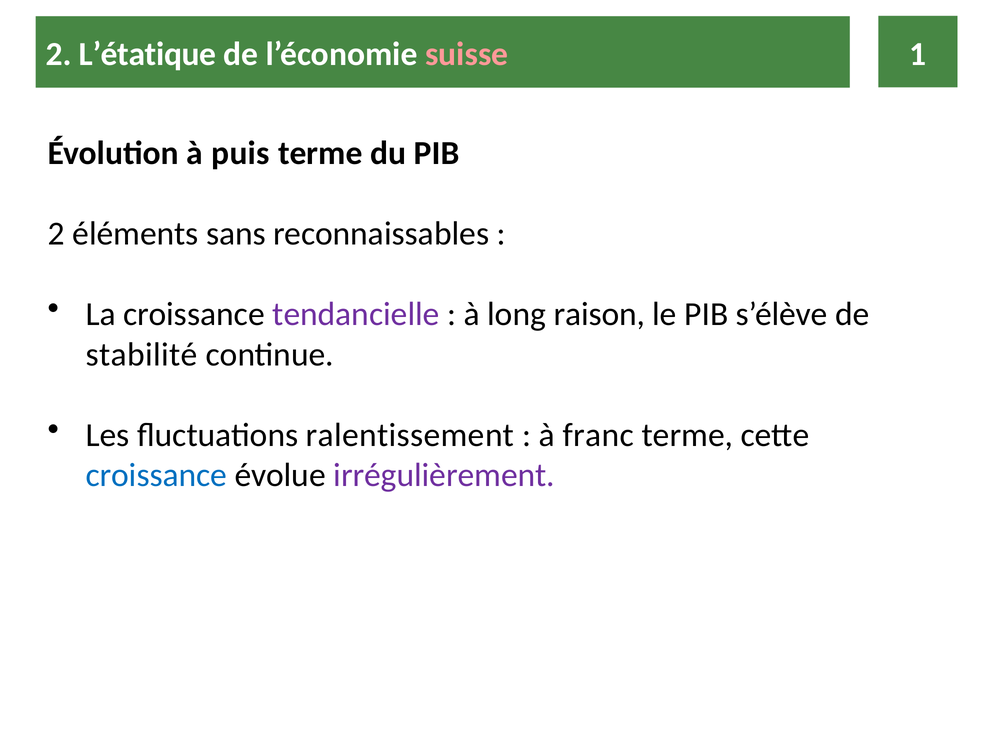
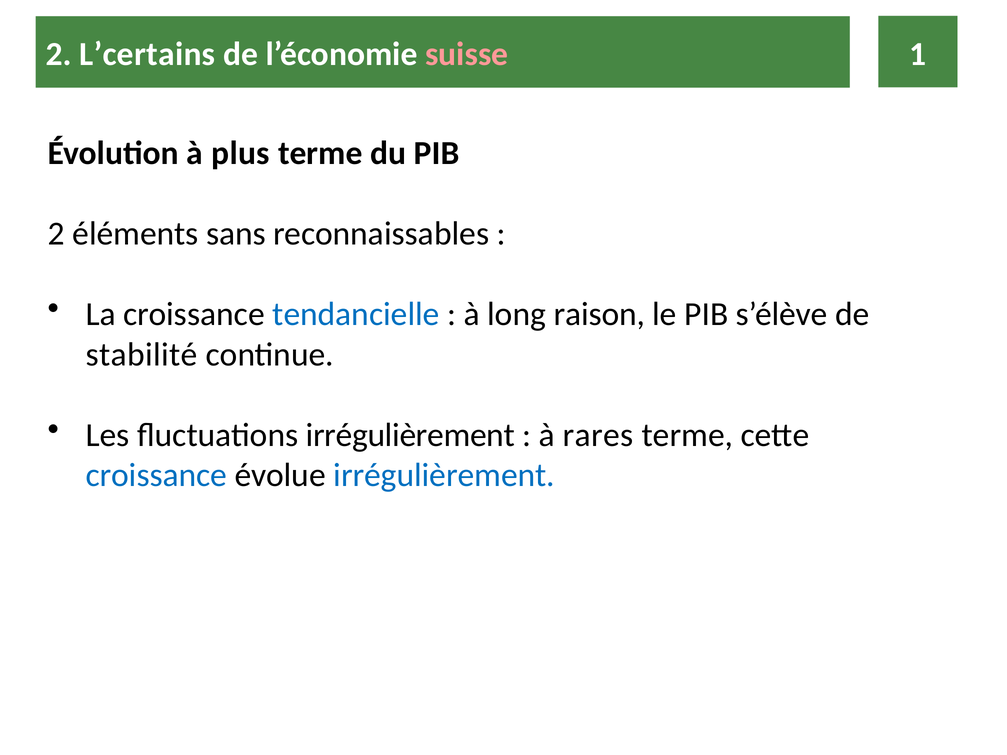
L’étatique: L’étatique -> L’certains
puis: puis -> plus
tendancielle colour: purple -> blue
fluctuations ralentissement: ralentissement -> irrégulièrement
franc: franc -> rares
irrégulièrement at (444, 476) colour: purple -> blue
